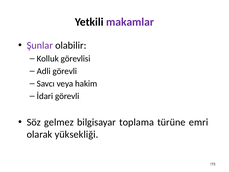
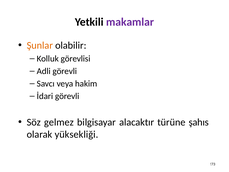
Şunlar colour: purple -> orange
toplama: toplama -> alacaktır
emri: emri -> şahıs
